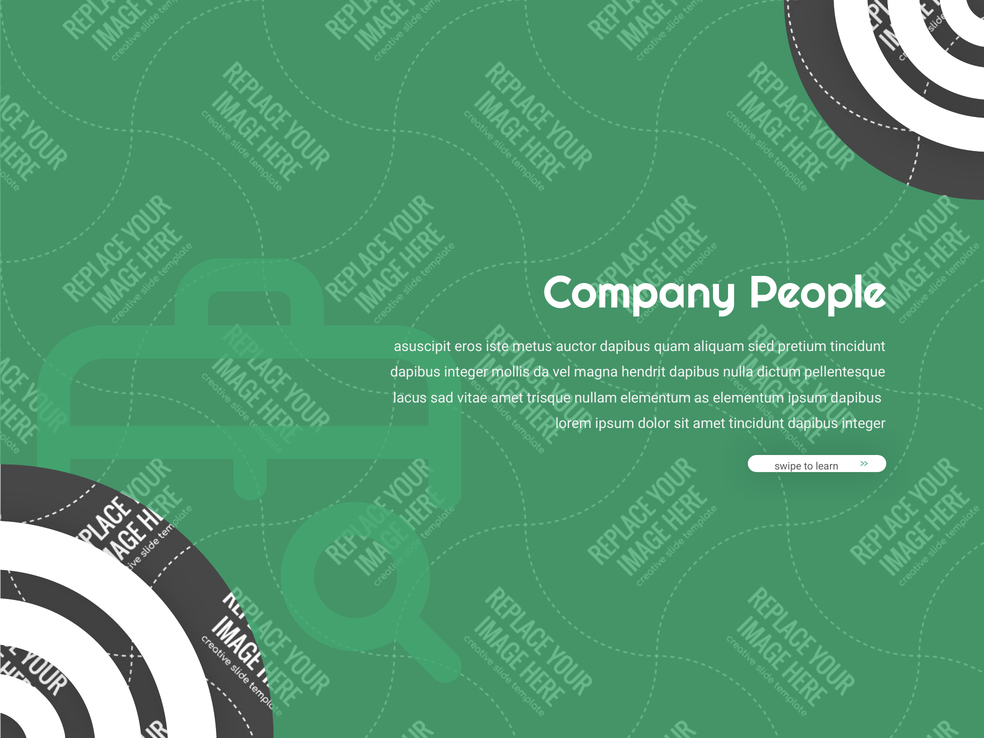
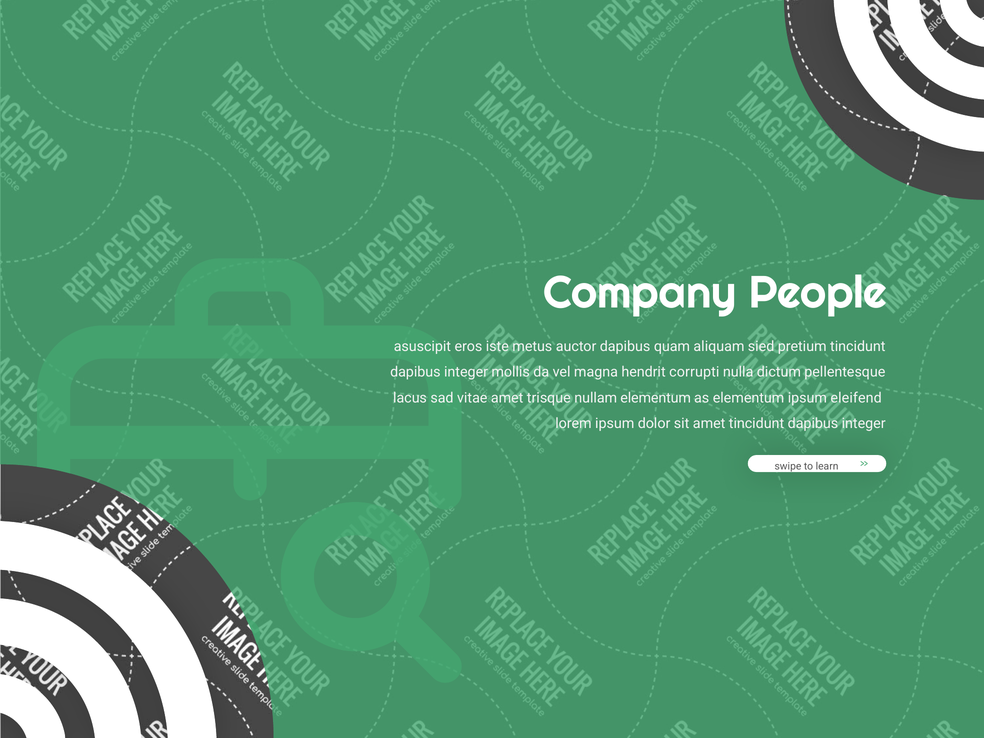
hendrit dapibus: dapibus -> corrupti
ipsum dapibus: dapibus -> eleifend
